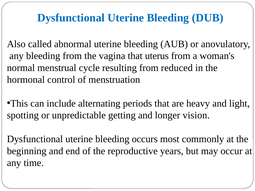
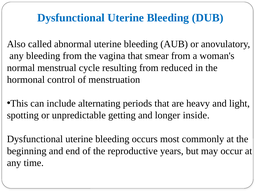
uterus: uterus -> smear
vision: vision -> inside
